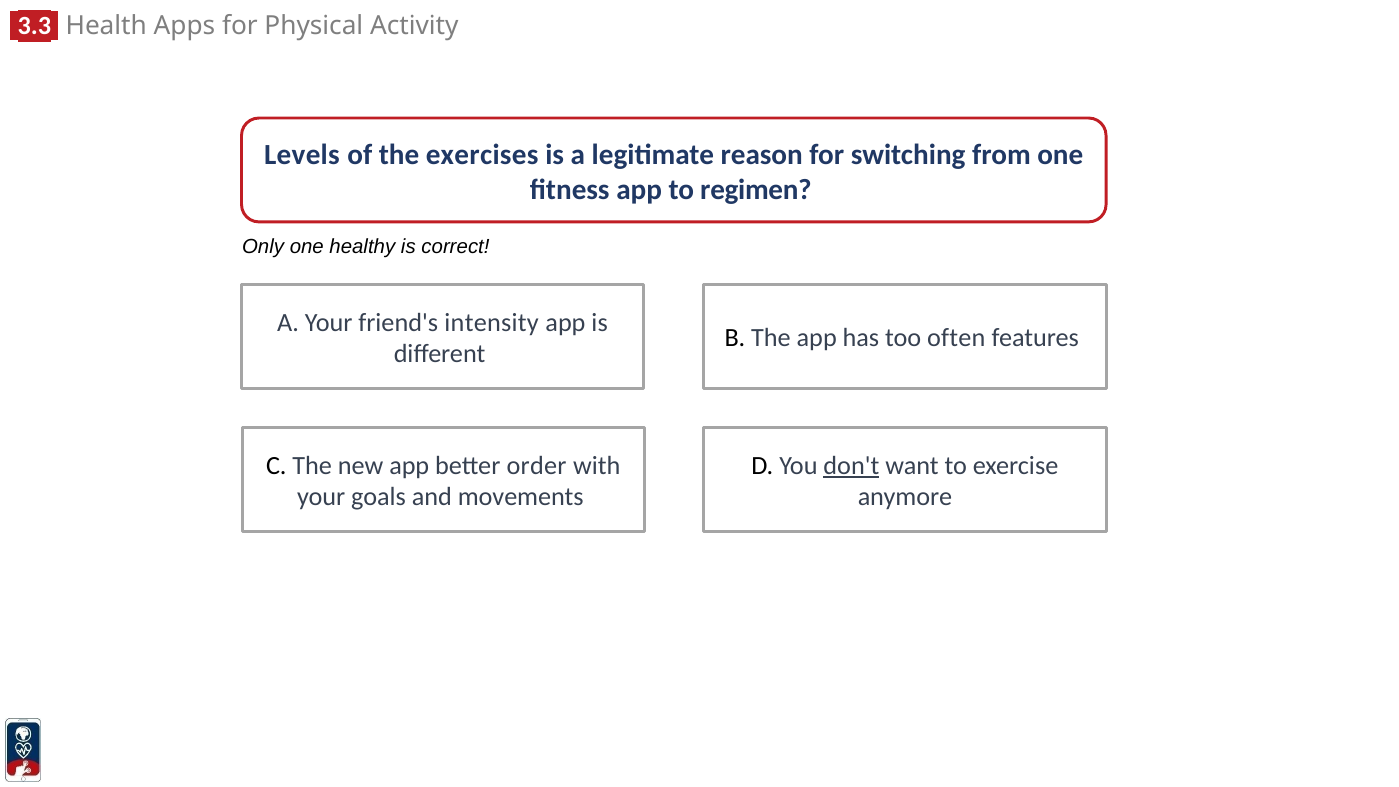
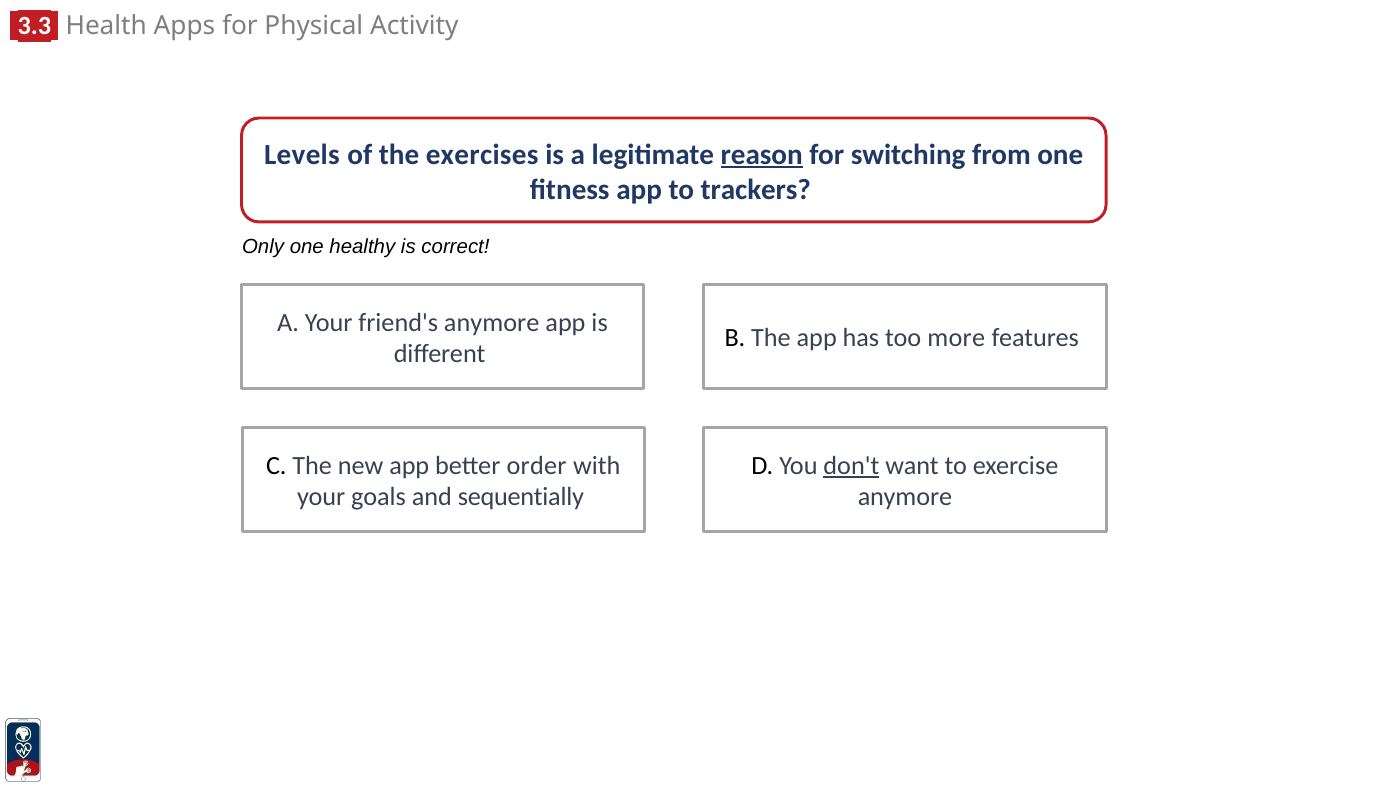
reason underline: none -> present
regimen: regimen -> trackers
friend's intensity: intensity -> anymore
often: often -> more
movements: movements -> sequentially
